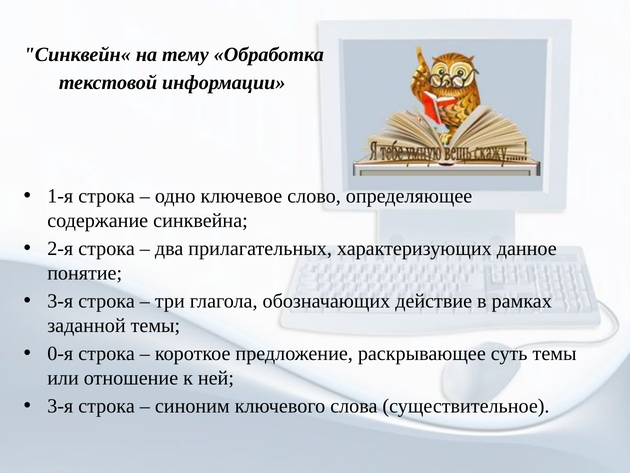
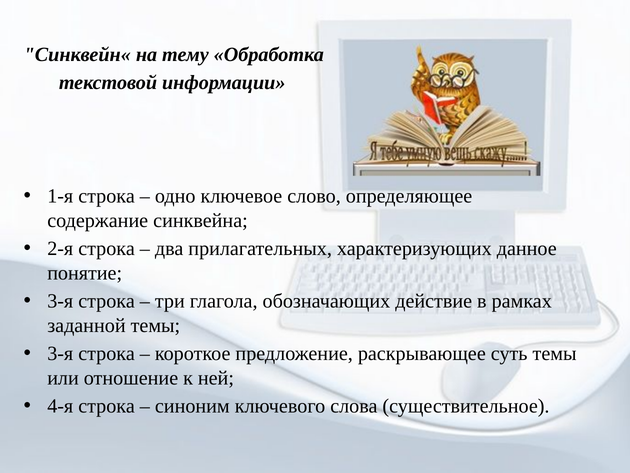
0-я at (60, 353): 0-я -> 3-я
3-я at (60, 406): 3-я -> 4-я
